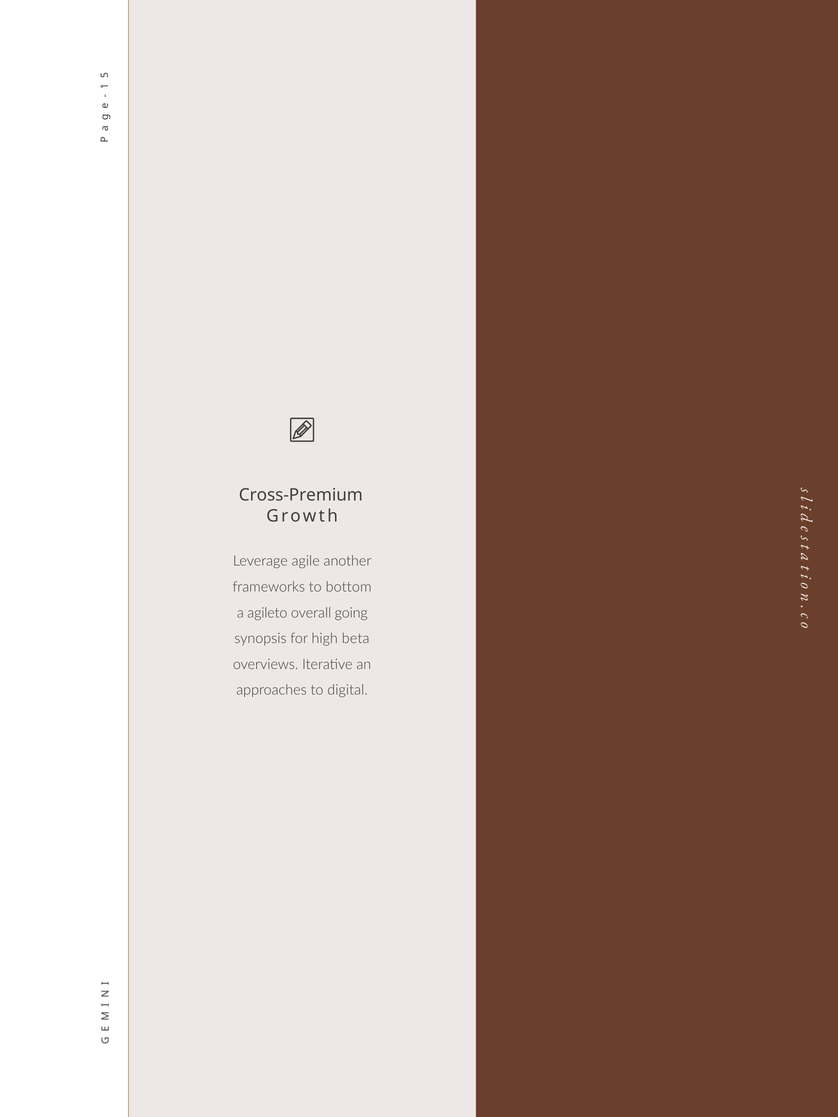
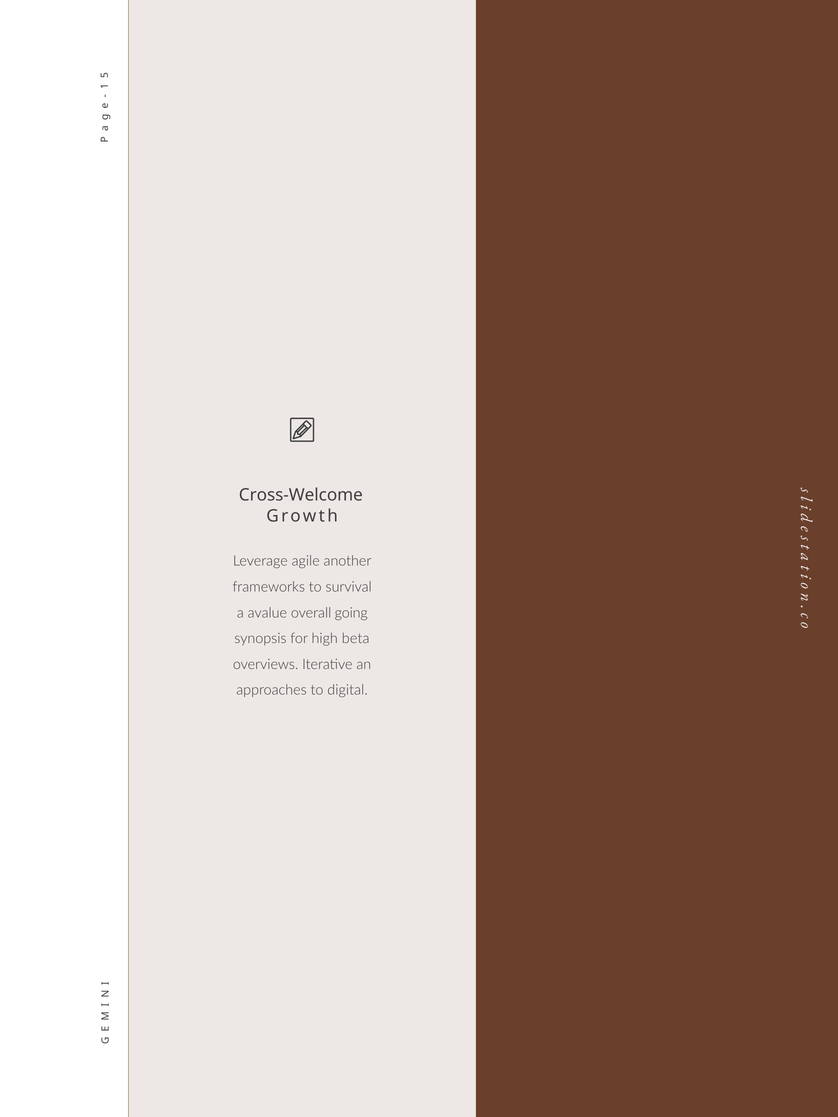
Cross-Premium: Cross-Premium -> Cross-Welcome
bottom: bottom -> survival
agileto: agileto -> avalue
